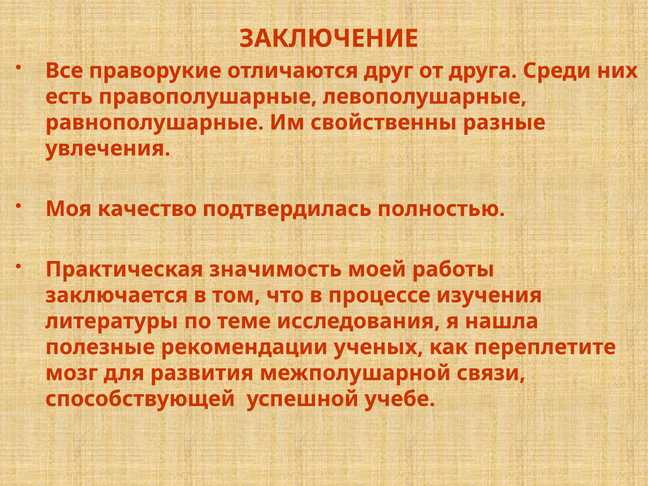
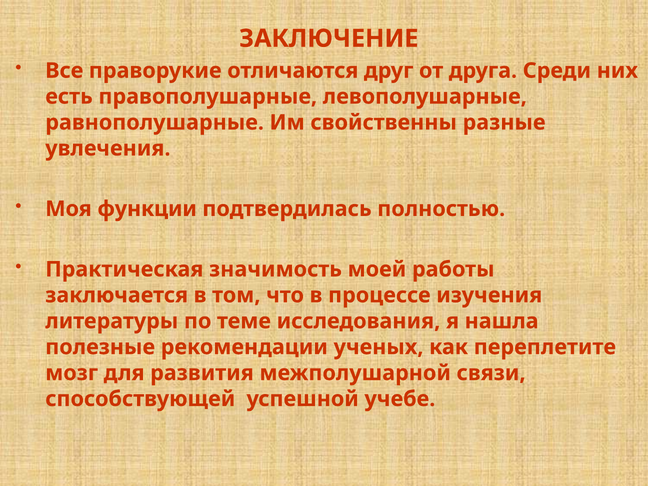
качество: качество -> функции
